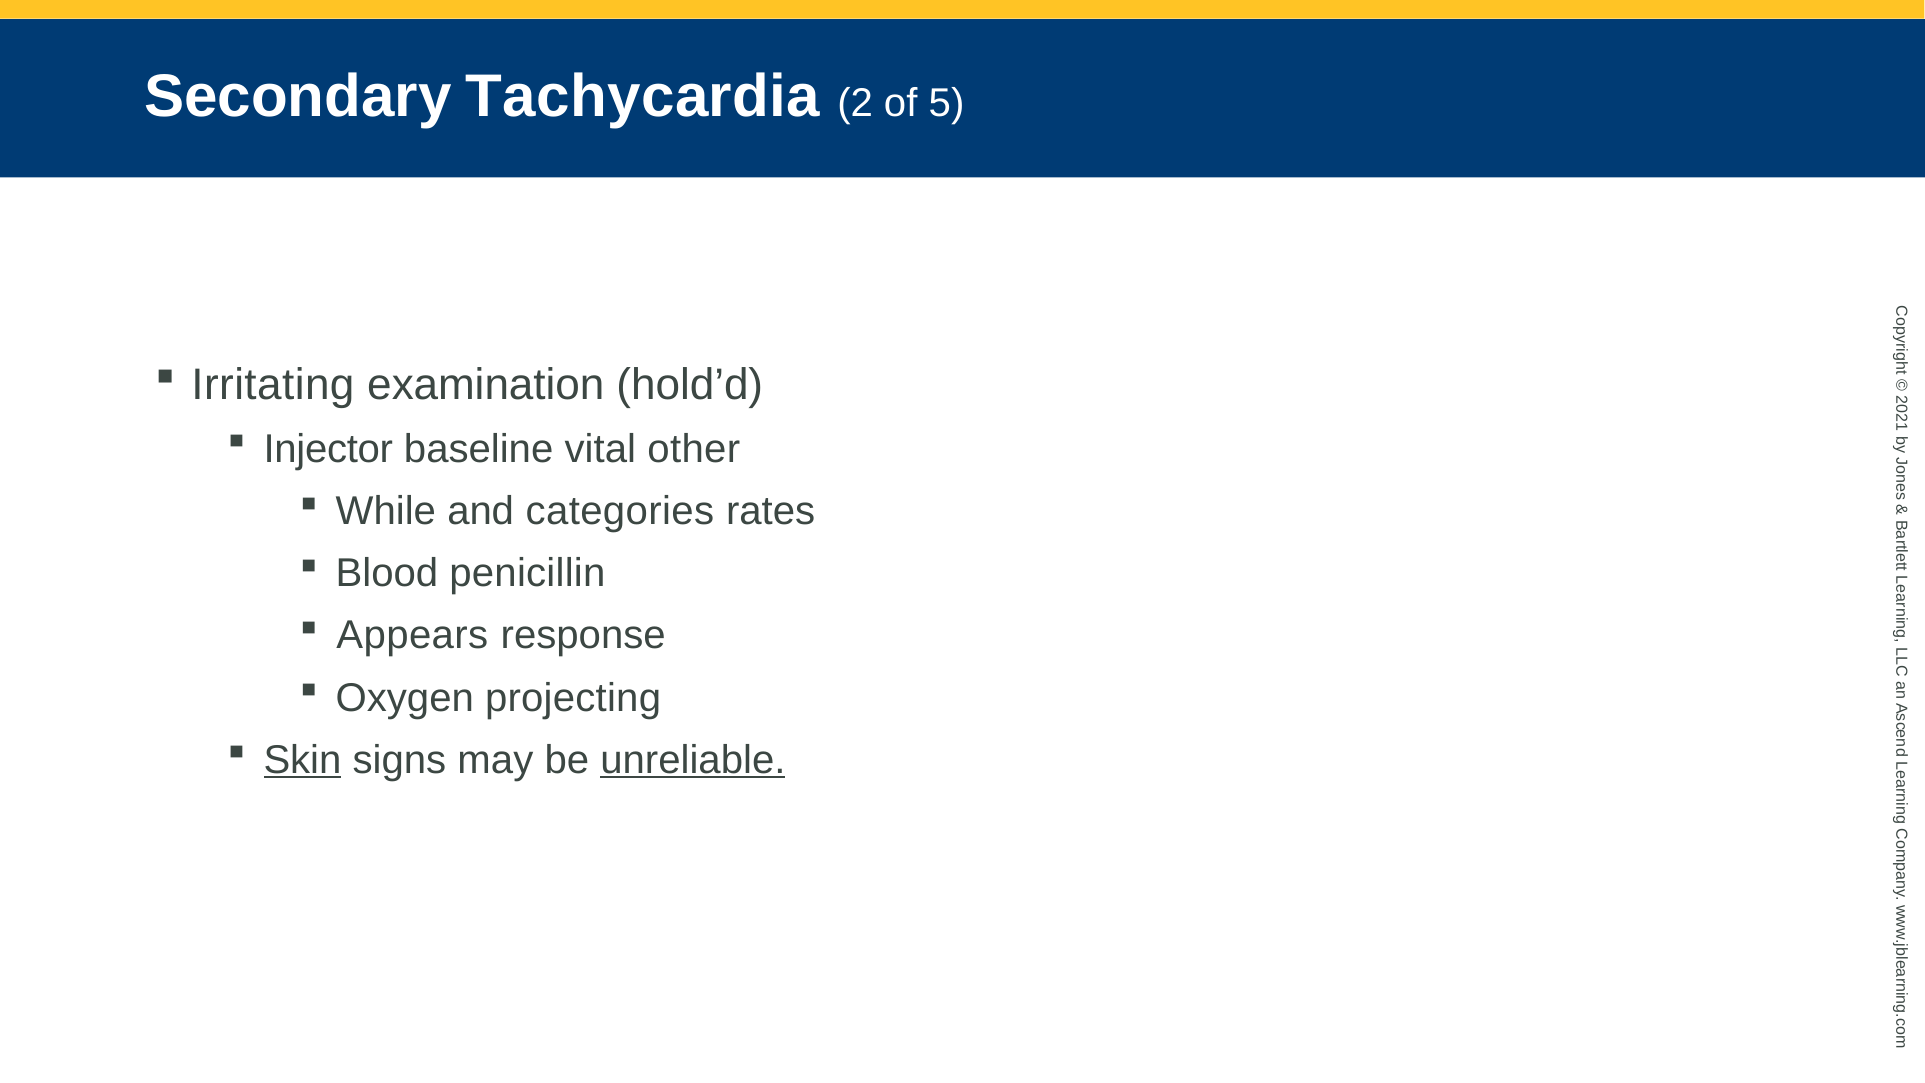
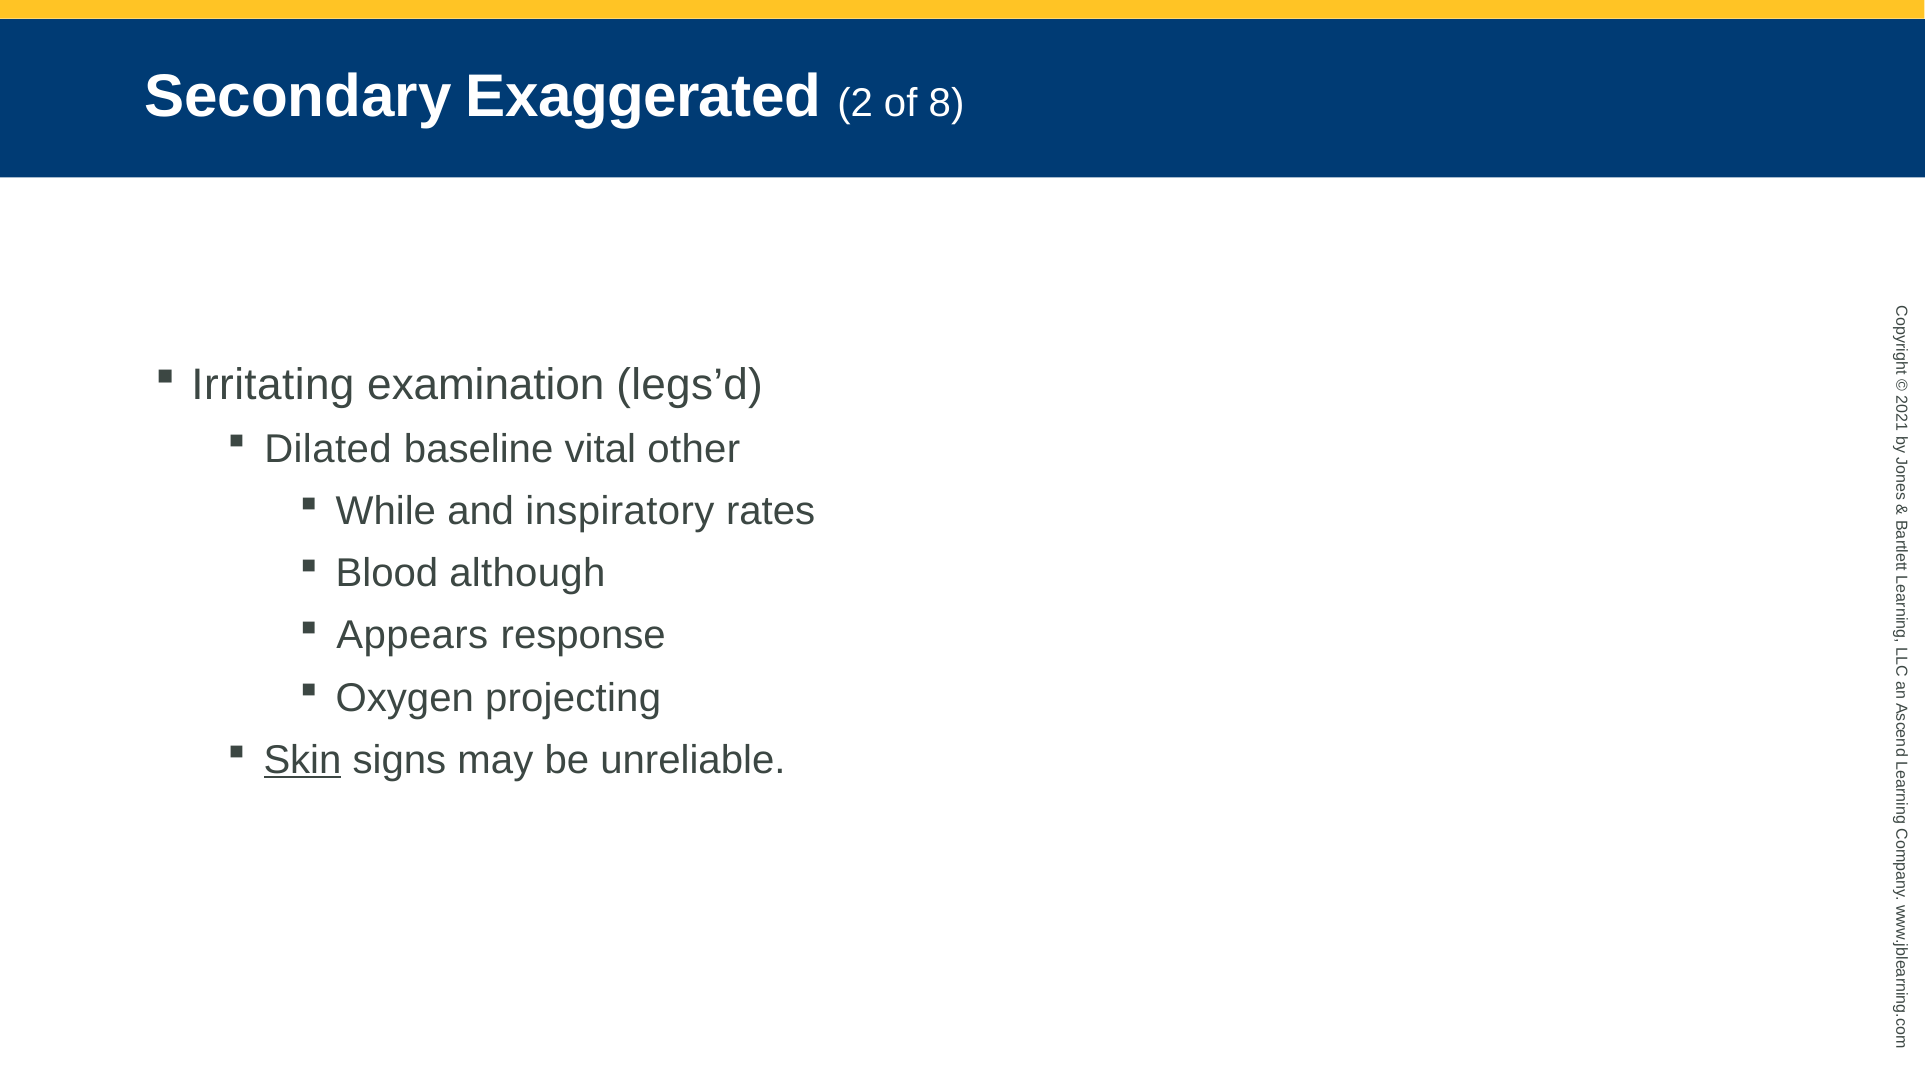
Tachycardia: Tachycardia -> Exaggerated
5: 5 -> 8
hold’d: hold’d -> legs’d
Injector: Injector -> Dilated
categories: categories -> inspiratory
penicillin: penicillin -> although
unreliable underline: present -> none
